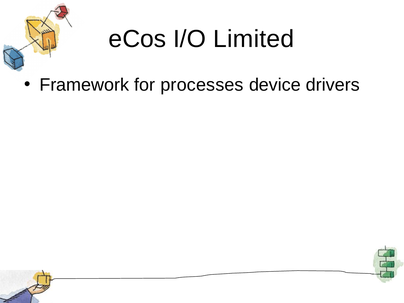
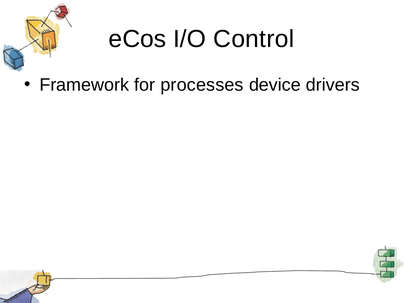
Limited: Limited -> Control
